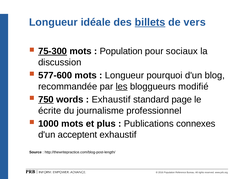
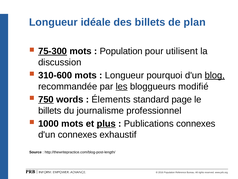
billets at (150, 22) underline: present -> none
vers: vers -> plan
sociaux: sociaux -> utilisent
577-600: 577-600 -> 310-600
blog underline: none -> present
Exhaustif at (111, 99): Exhaustif -> Élements
écrite at (50, 110): écrite -> billets
plus underline: none -> present
d'un acceptent: acceptent -> connexes
